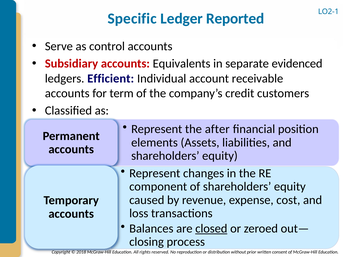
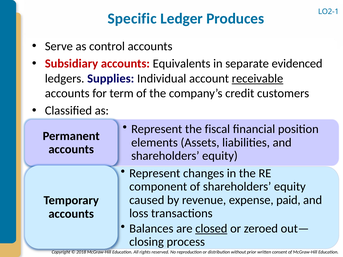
Reported: Reported -> Produces
Efficient: Efficient -> Supplies
receivable underline: none -> present
after: after -> fiscal
cost: cost -> paid
